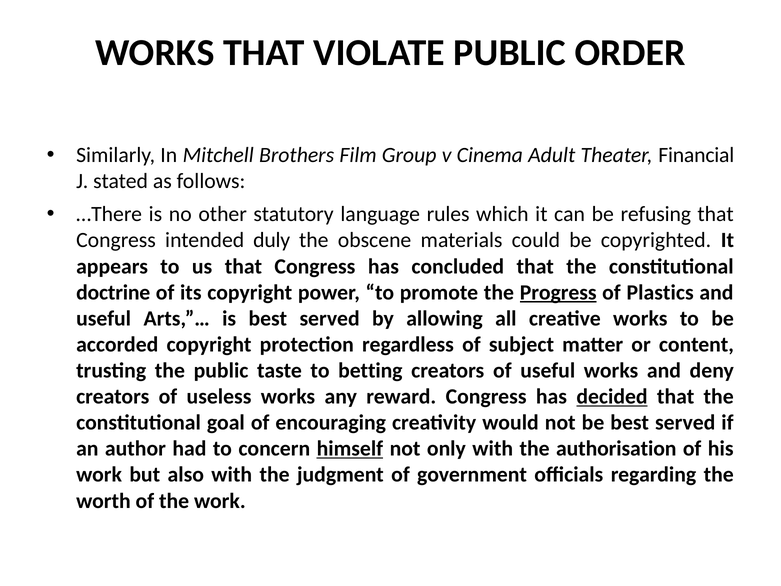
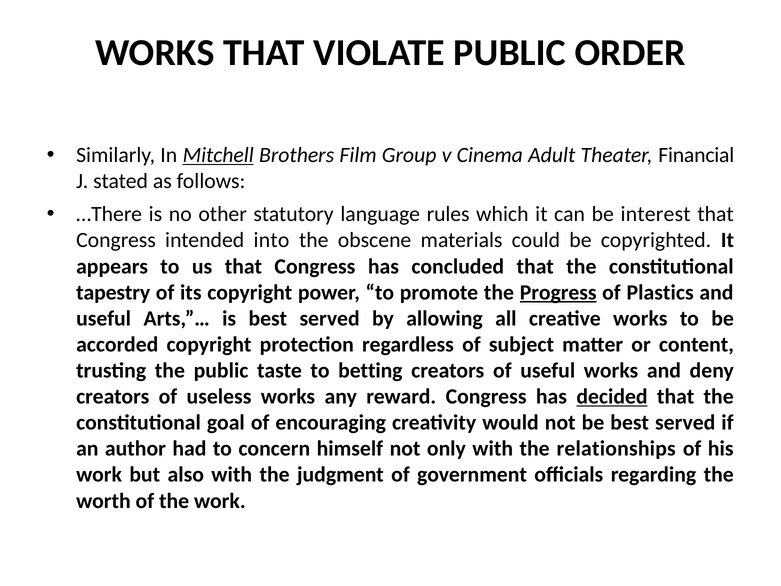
Mitchell underline: none -> present
refusing: refusing -> interest
duly: duly -> into
doctrine: doctrine -> tapestry
himself underline: present -> none
authorisation: authorisation -> relationships
